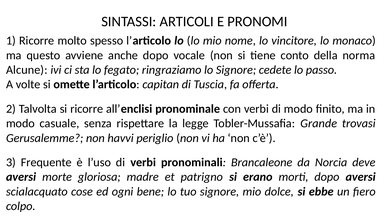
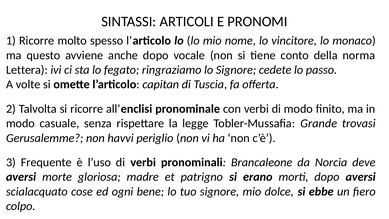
Alcune: Alcune -> Lettera
